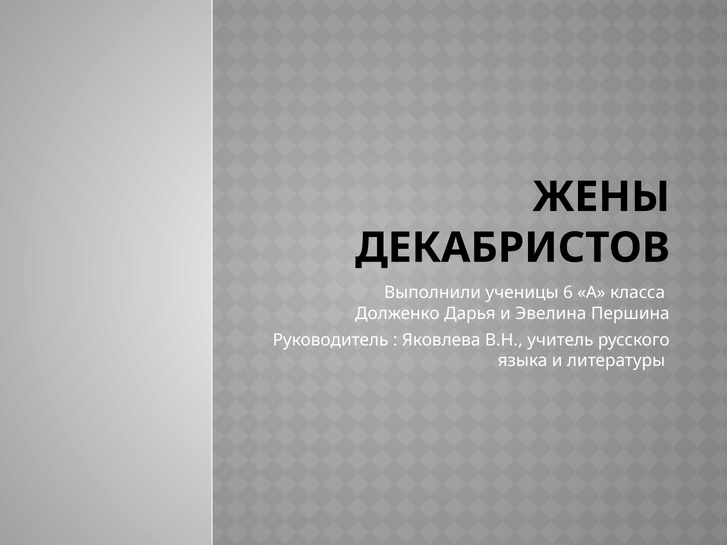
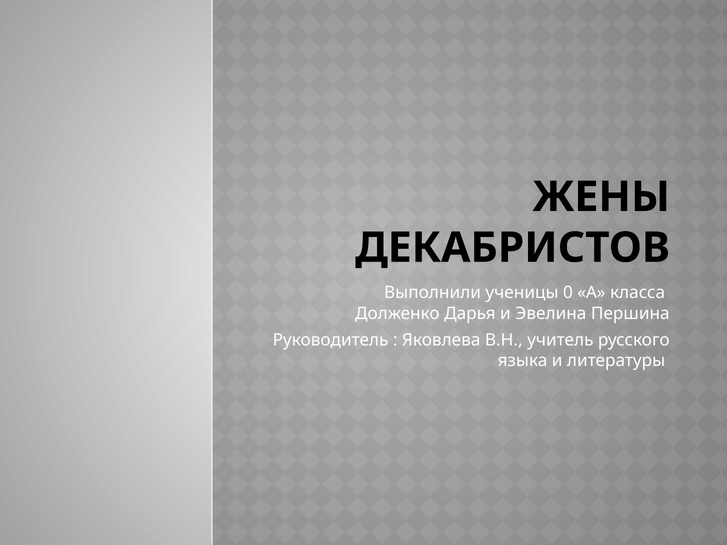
6: 6 -> 0
